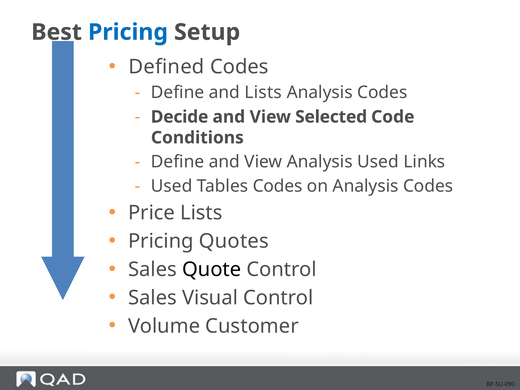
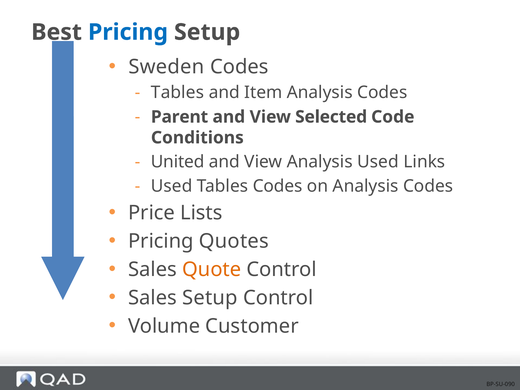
Defined: Defined -> Sweden
Define at (178, 93): Define -> Tables
and Lists: Lists -> Item
Decide: Decide -> Parent
Define at (178, 162): Define -> United
Quote colour: black -> orange
Sales Visual: Visual -> Setup
